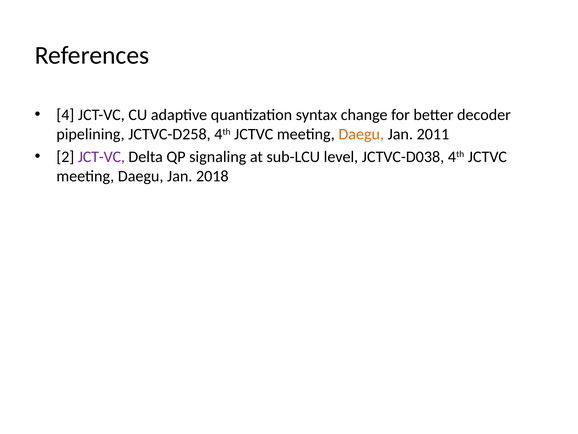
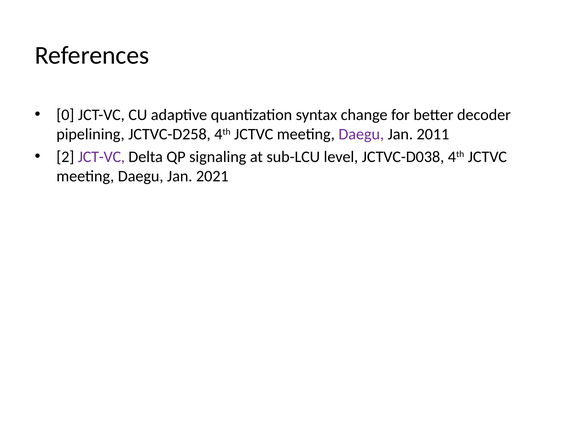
4: 4 -> 0
Daegu at (361, 134) colour: orange -> purple
2018: 2018 -> 2021
